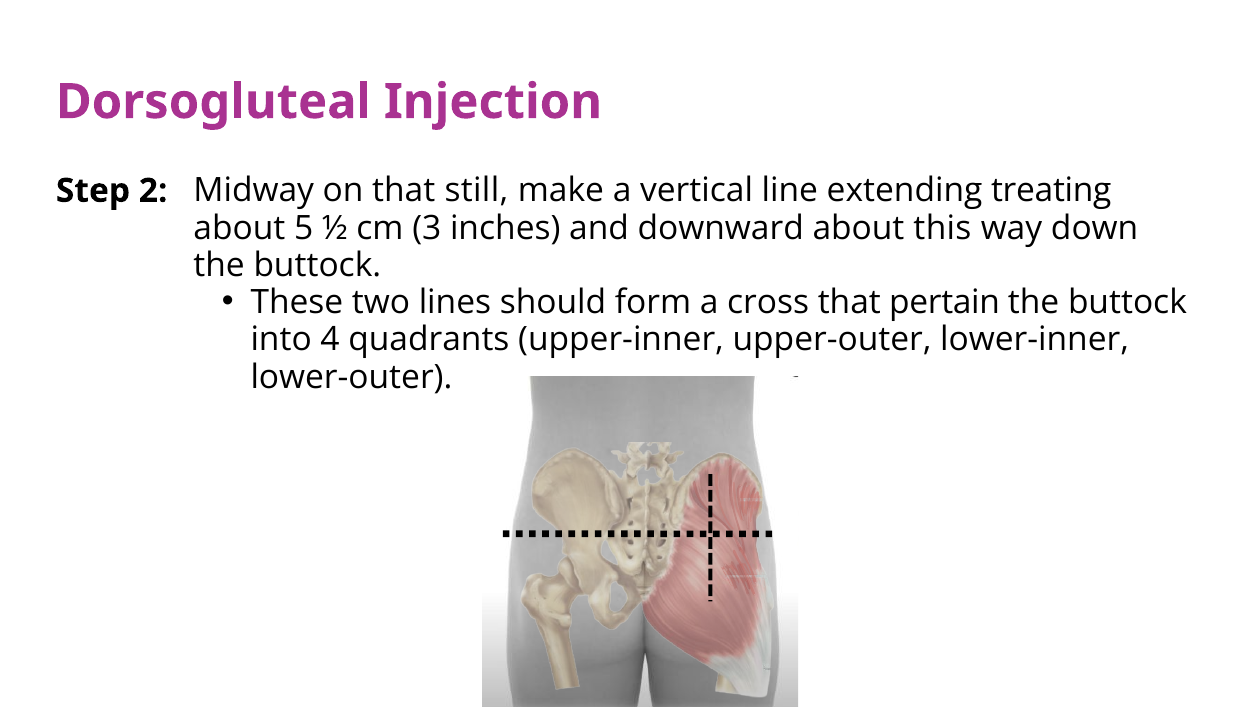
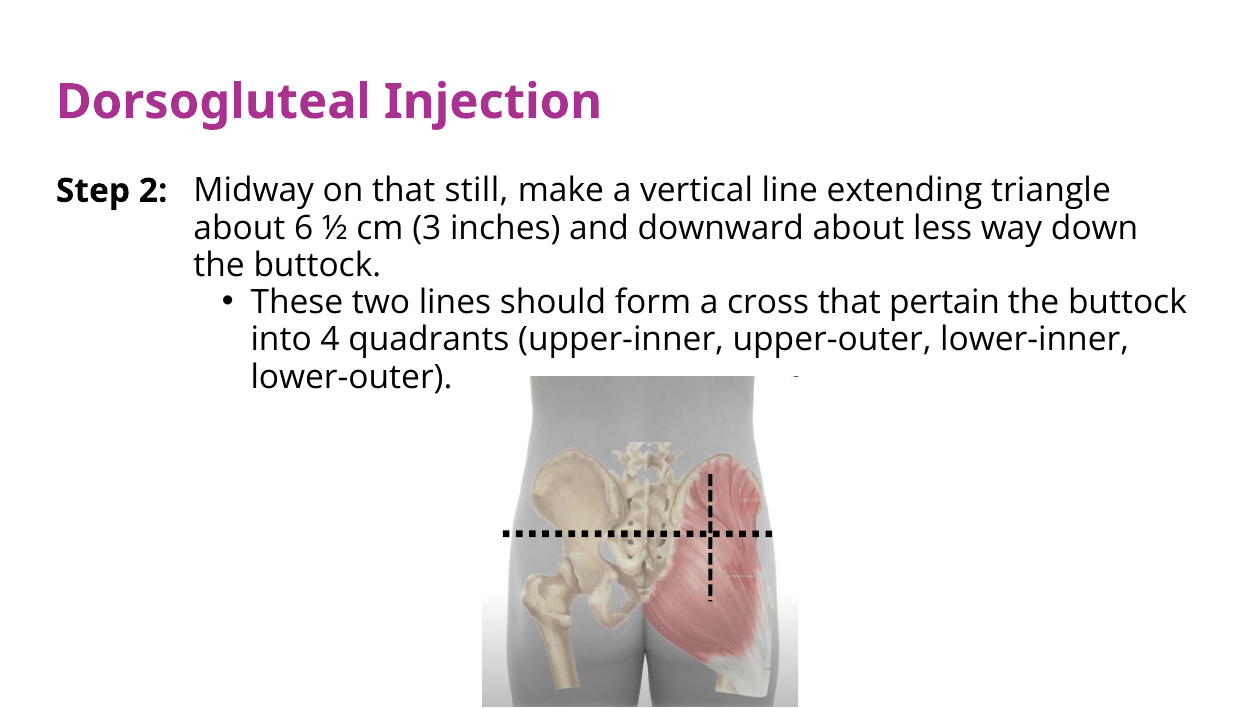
treating: treating -> triangle
5: 5 -> 6
this: this -> less
